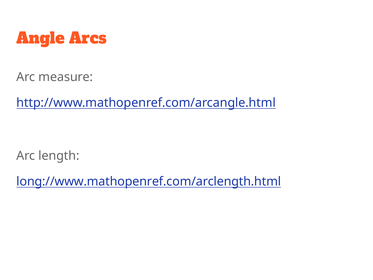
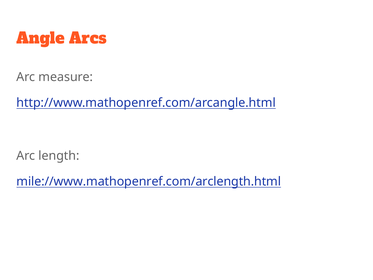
long://www.mathopenref.com/arclength.html: long://www.mathopenref.com/arclength.html -> mile://www.mathopenref.com/arclength.html
